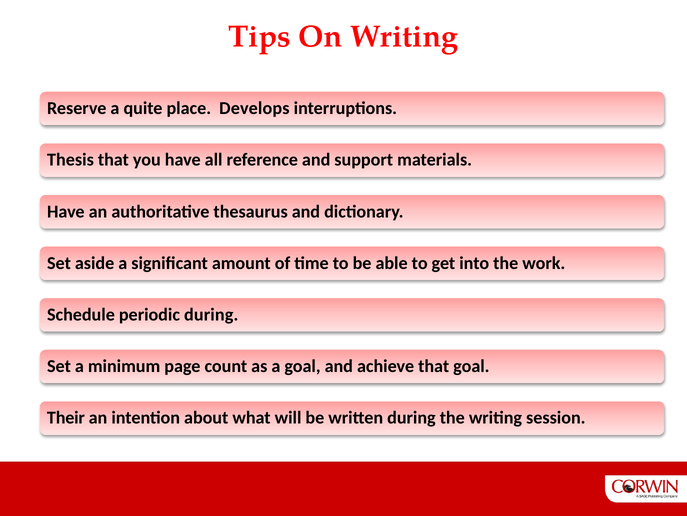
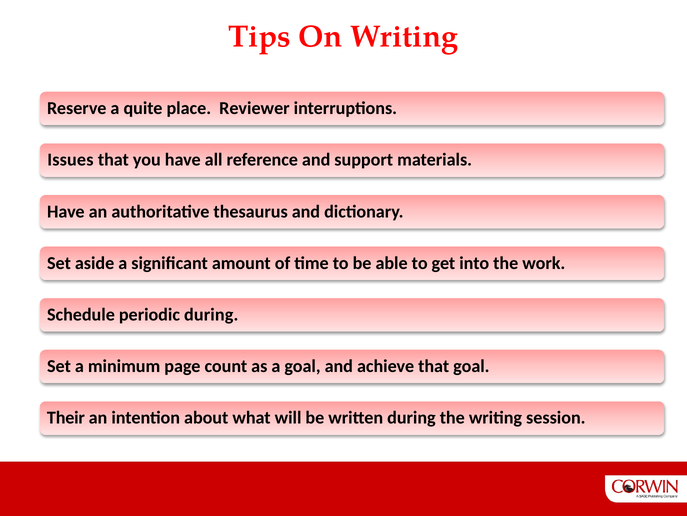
Develops: Develops -> Reviewer
Thesis: Thesis -> Issues
